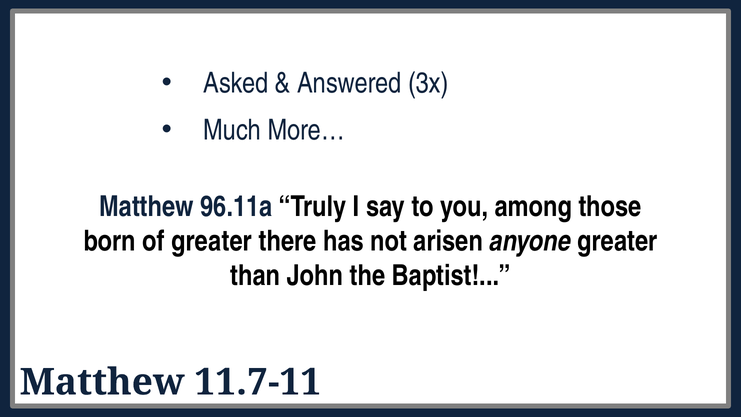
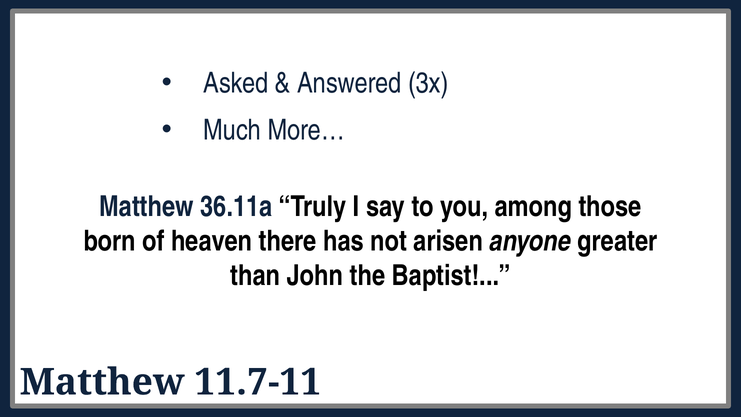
96.11a: 96.11a -> 36.11a
of greater: greater -> heaven
